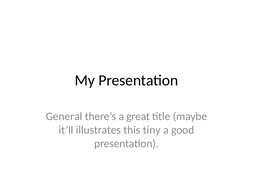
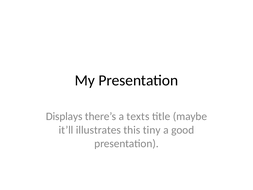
General: General -> Displays
great: great -> texts
